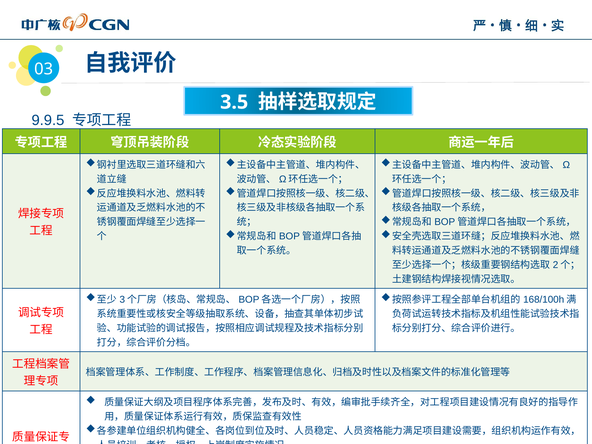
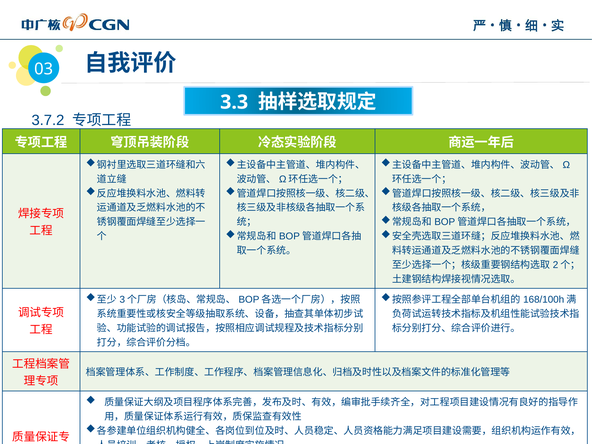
3.5: 3.5 -> 3.3
9.9.5: 9.9.5 -> 3.7.2
